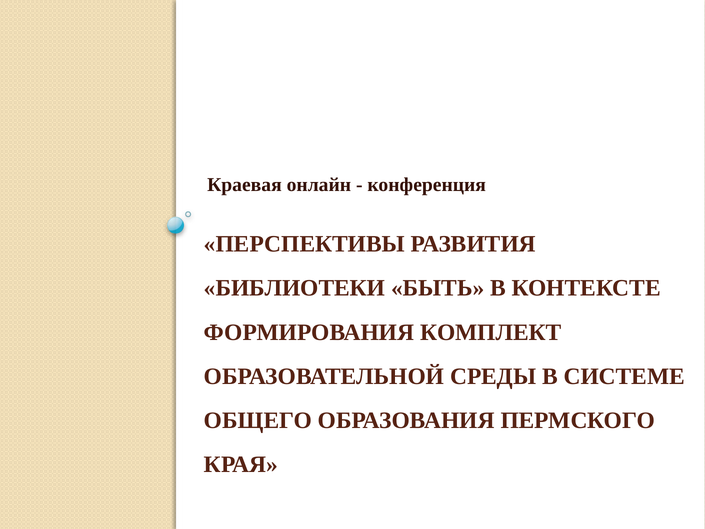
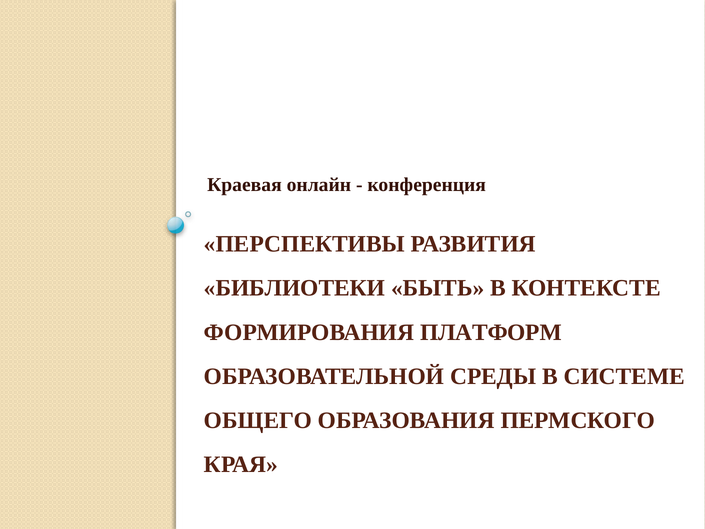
КОМПЛЕКТ: КОМПЛЕКТ -> ПЛАТФОРМ
